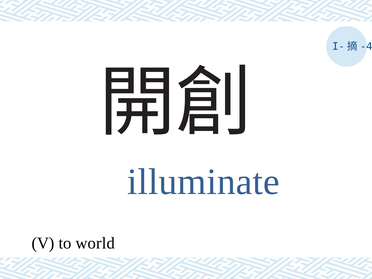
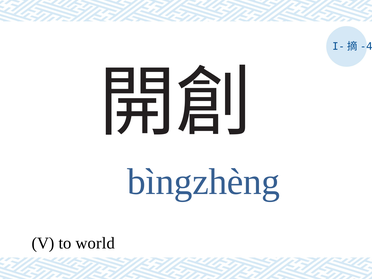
illuminate: illuminate -> bìngzhèng
